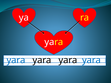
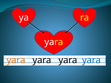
yara at (16, 60) colour: blue -> orange
